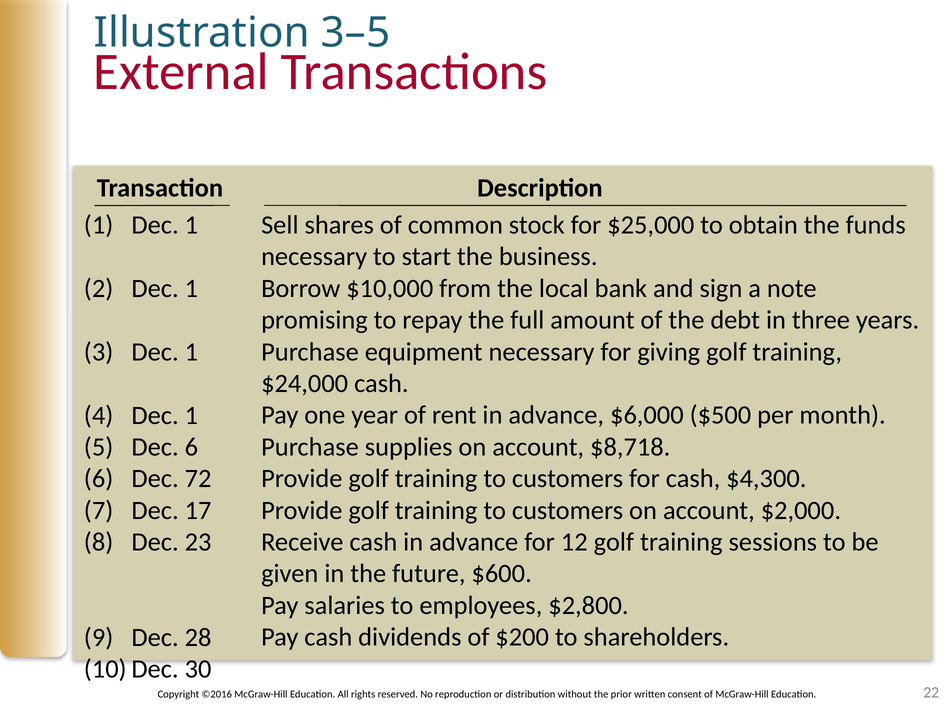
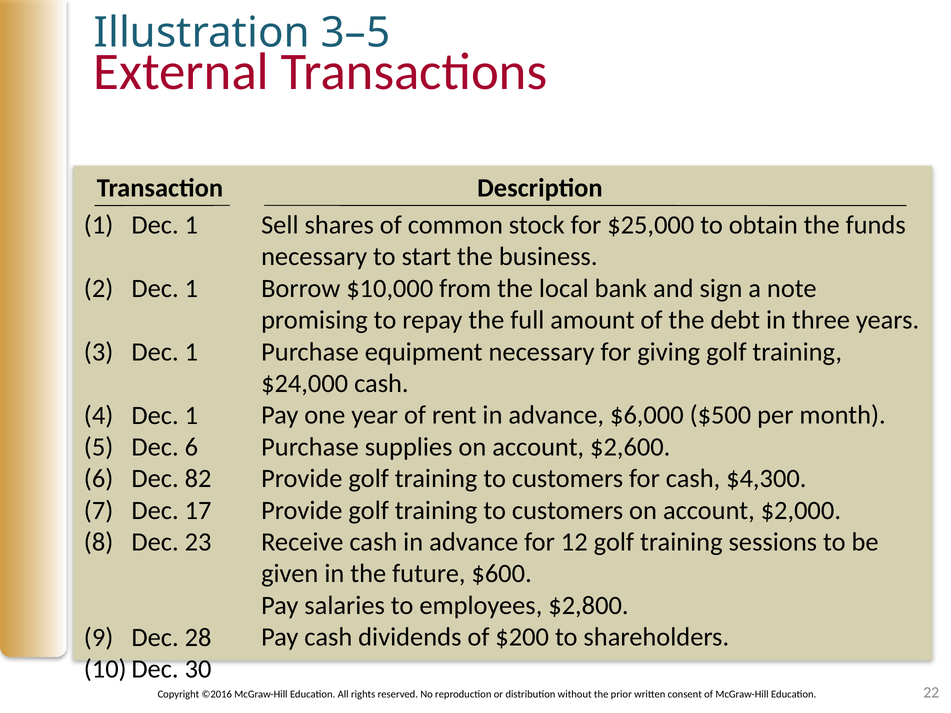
$8,718: $8,718 -> $2,600
72: 72 -> 82
